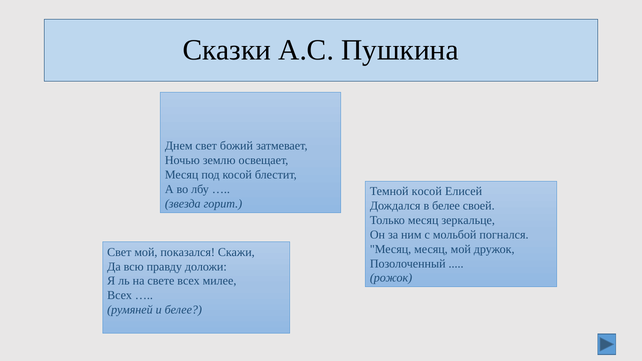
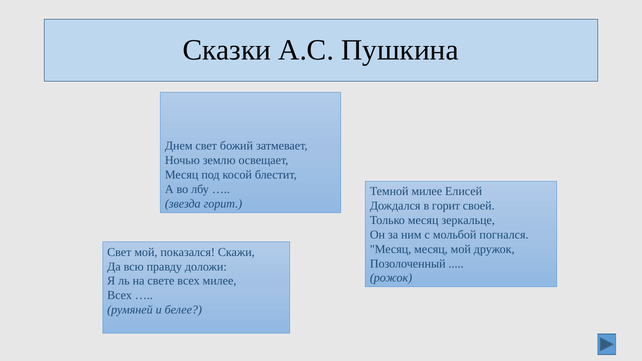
Темной косой: косой -> милее
в белее: белее -> горит
